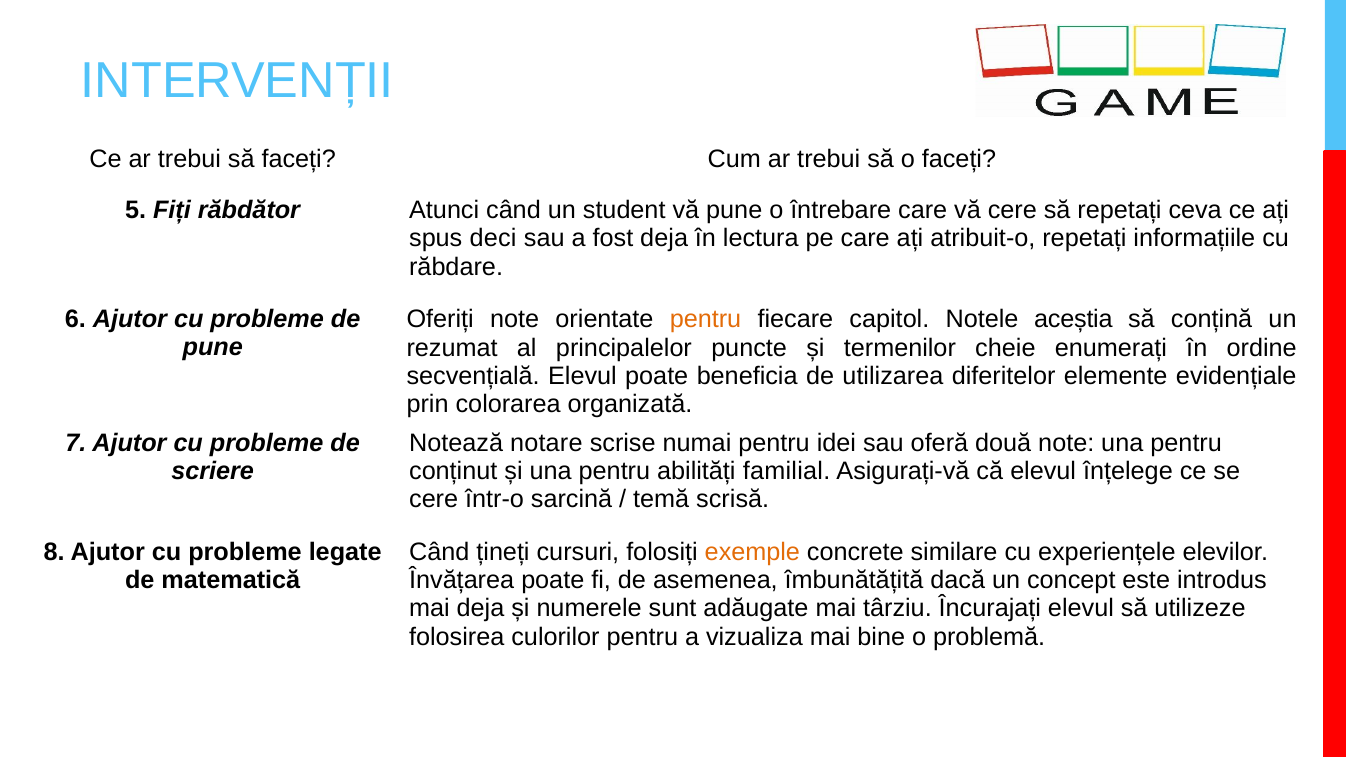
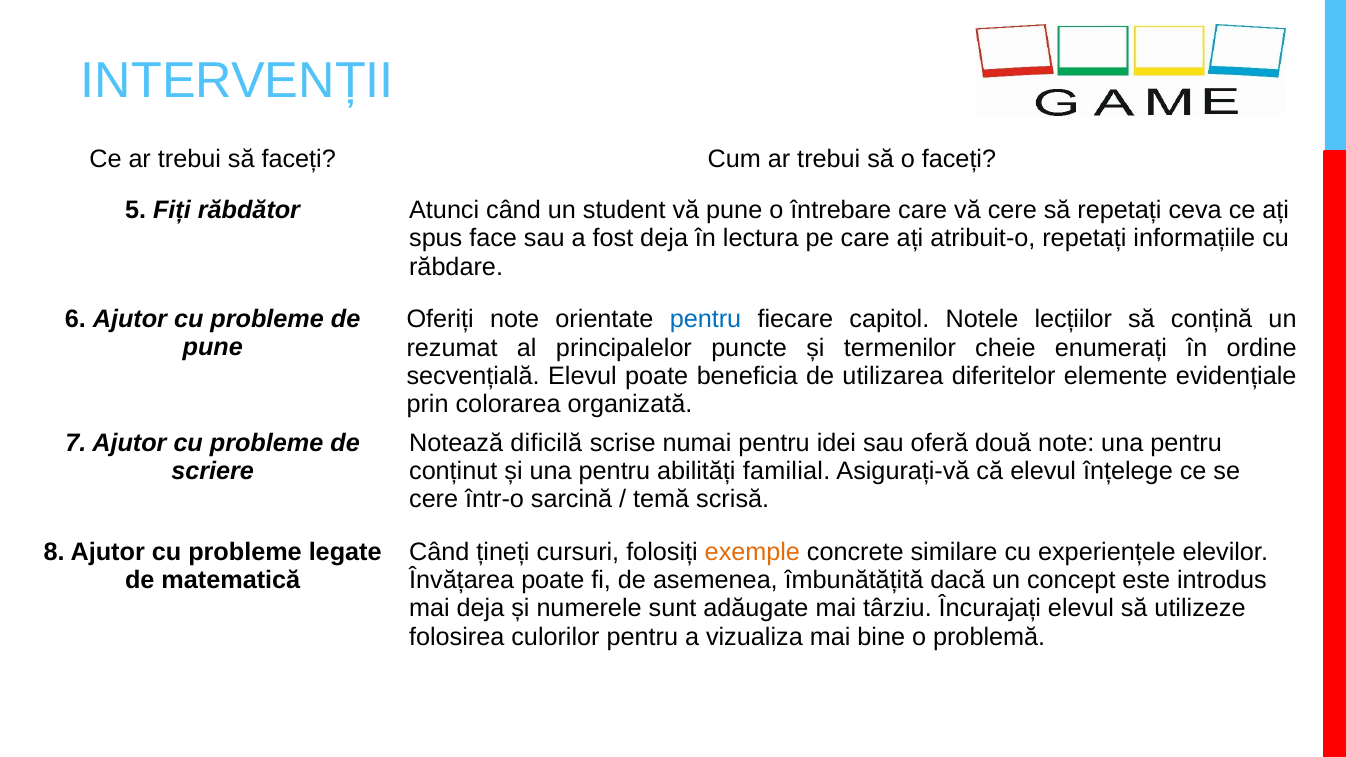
deci: deci -> face
pentru at (706, 320) colour: orange -> blue
aceștia: aceștia -> lecțiilor
notare: notare -> dificilă
